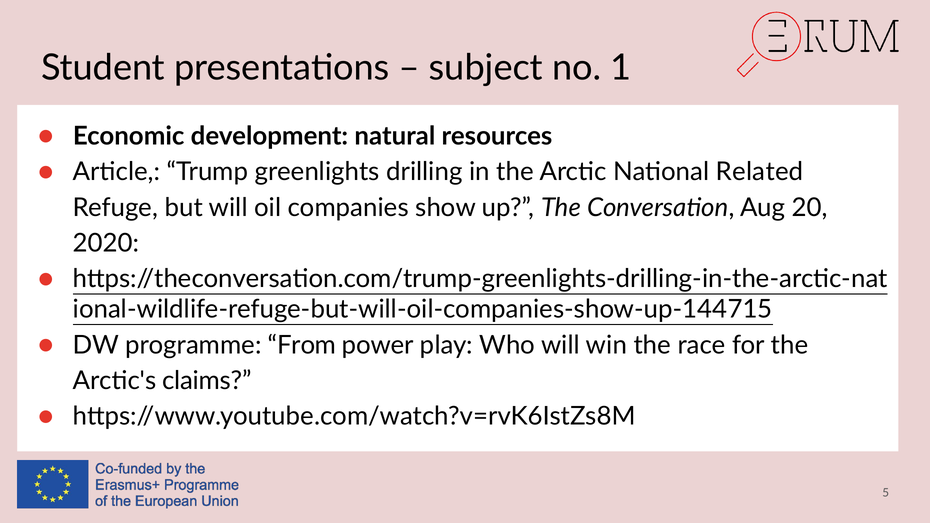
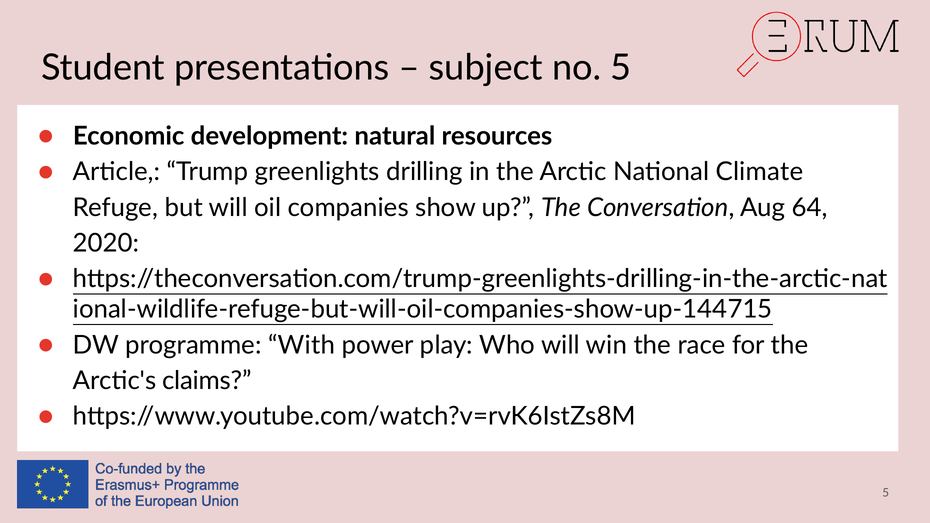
no 1: 1 -> 5
Related: Related -> Climate
20: 20 -> 64
From: From -> With
